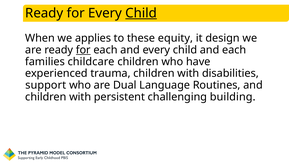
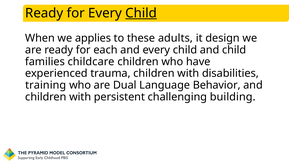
equity: equity -> adults
for at (83, 50) underline: present -> none
and each: each -> child
support: support -> training
Routines: Routines -> Behavior
